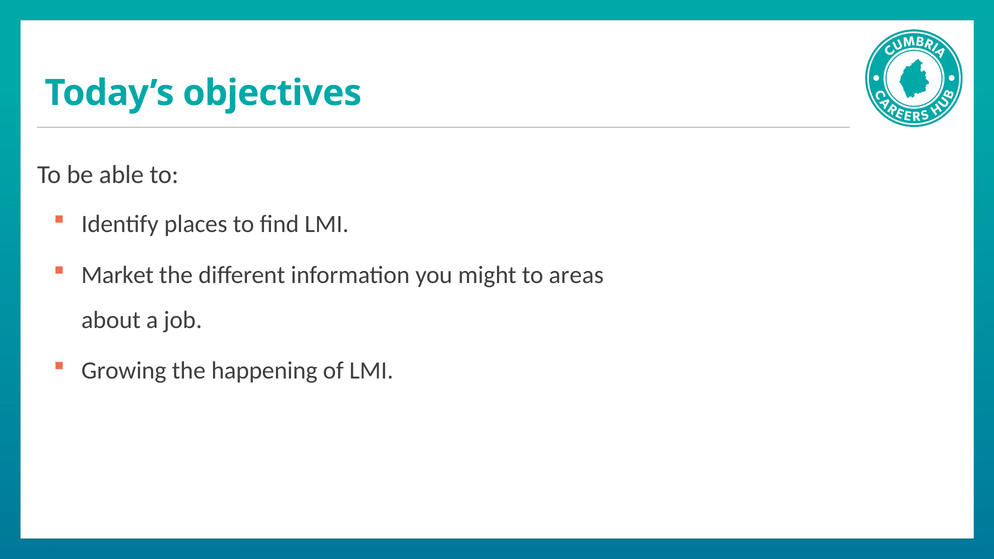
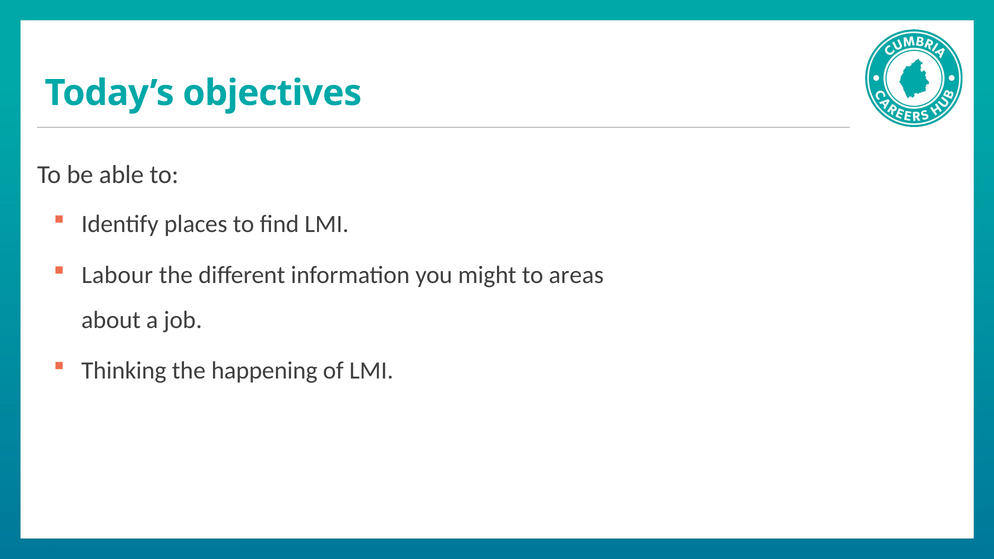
Market: Market -> Labour
Growing: Growing -> Thinking
